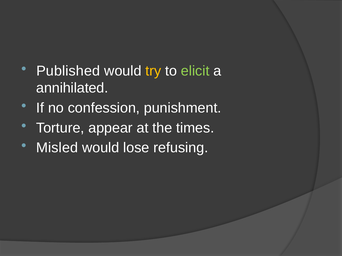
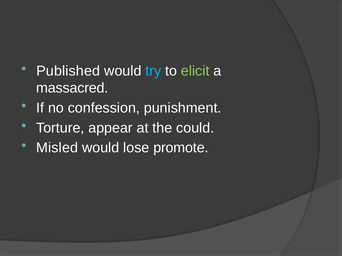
try colour: yellow -> light blue
annihilated: annihilated -> massacred
times: times -> could
refusing: refusing -> promote
